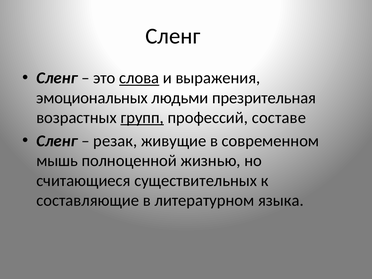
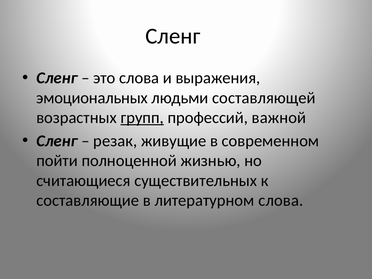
слова at (139, 78) underline: present -> none
презрительная: презрительная -> составляющей
составе: составе -> важной
мышь: мышь -> пойти
литературном языка: языка -> слова
